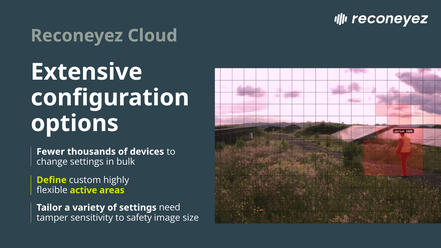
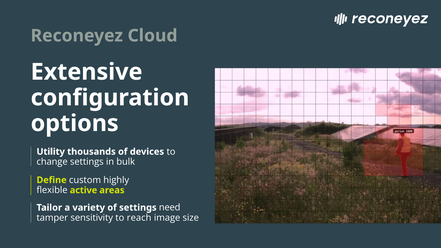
Fewer: Fewer -> Utility
safety: safety -> reach
